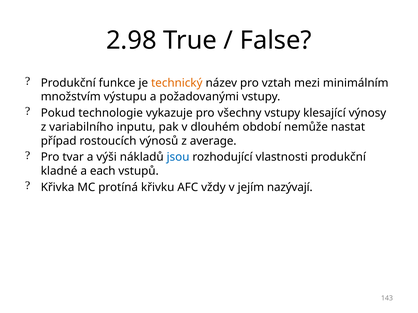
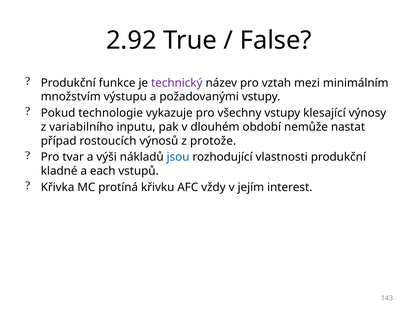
2.98: 2.98 -> 2.92
technický colour: orange -> purple
average: average -> protože
nazývají: nazývají -> interest
